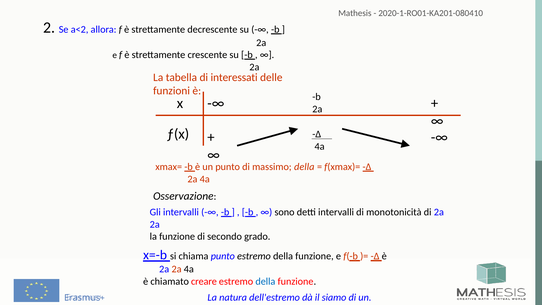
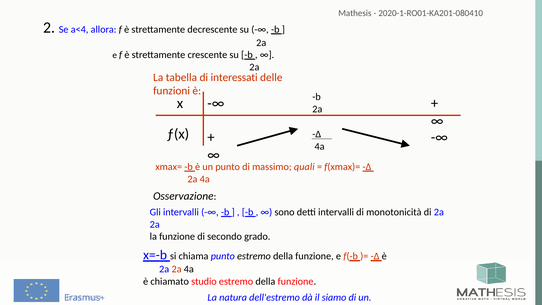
a<2: a<2 -> a<4
massimo della: della -> quali
creare: creare -> studio
della at (265, 281) colour: blue -> black
